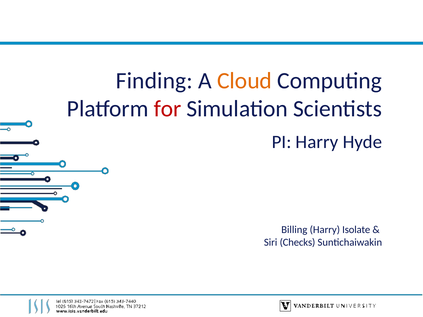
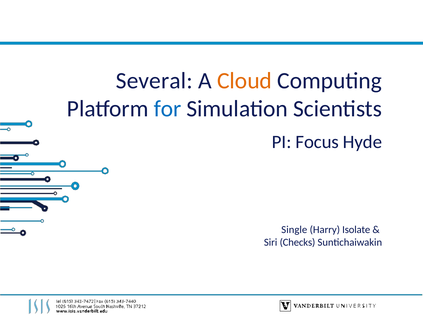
Finding: Finding -> Several
for colour: red -> blue
PI Harry: Harry -> Focus
Billing: Billing -> Single
